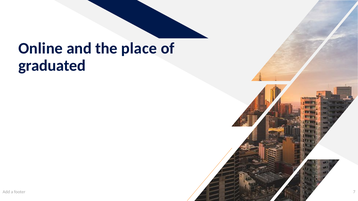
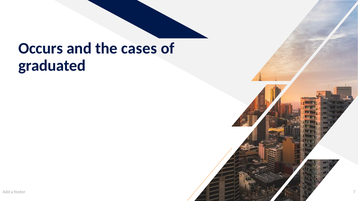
Online: Online -> Occurs
place: place -> cases
